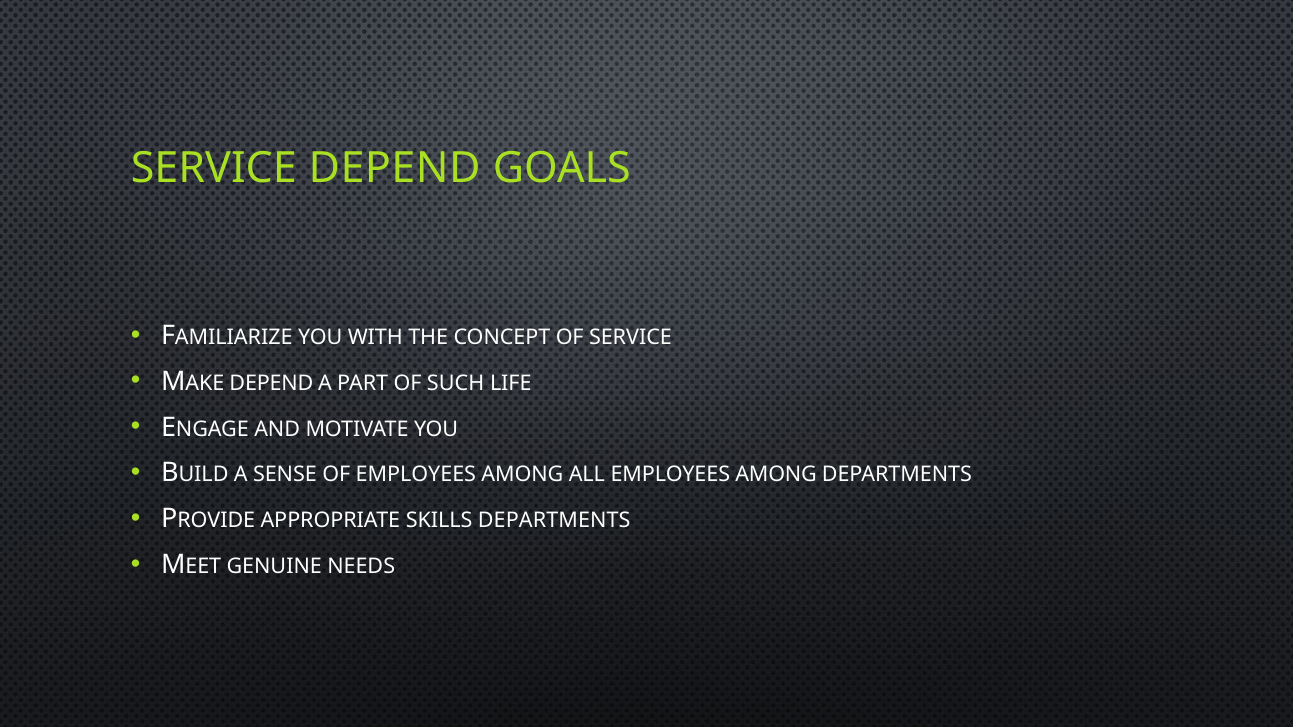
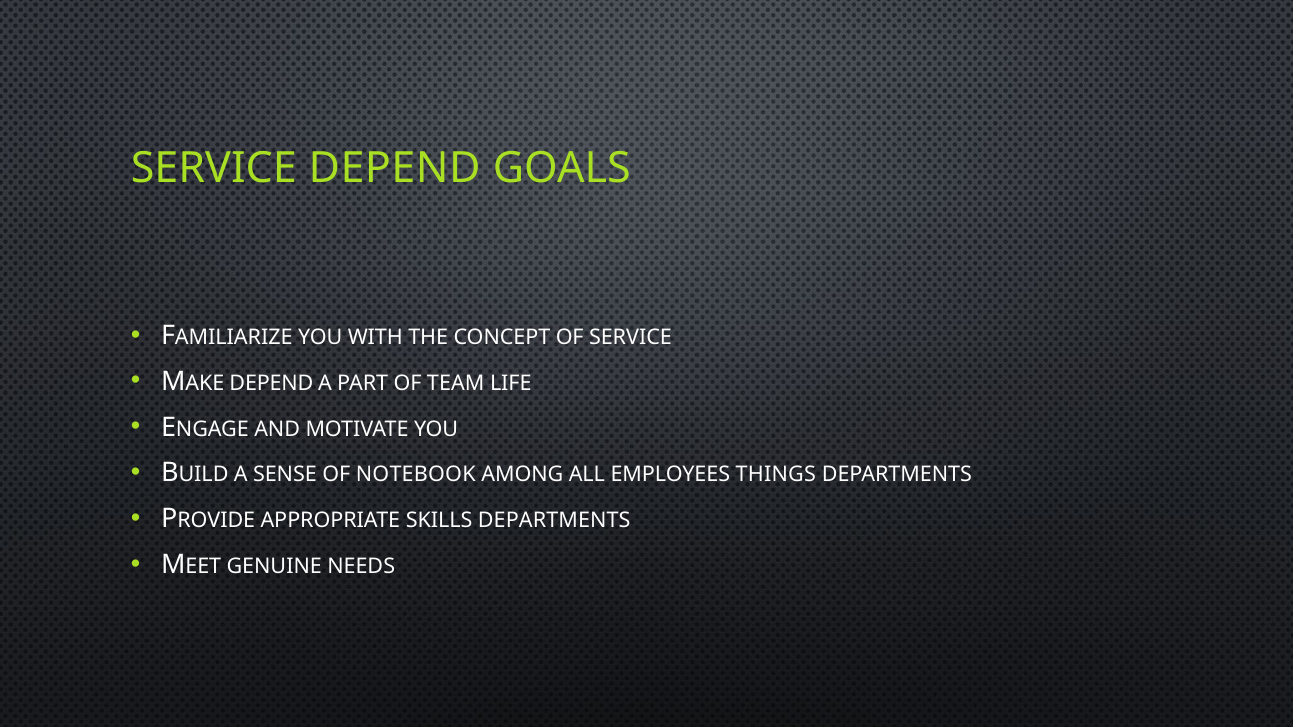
SUCH: SUCH -> TEAM
OF EMPLOYEES: EMPLOYEES -> NOTEBOOK
ALL EMPLOYEES AMONG: AMONG -> THINGS
